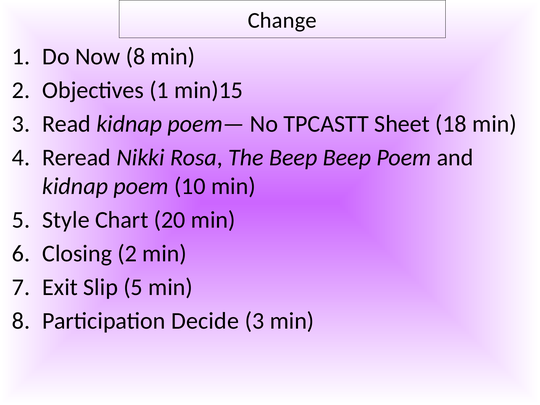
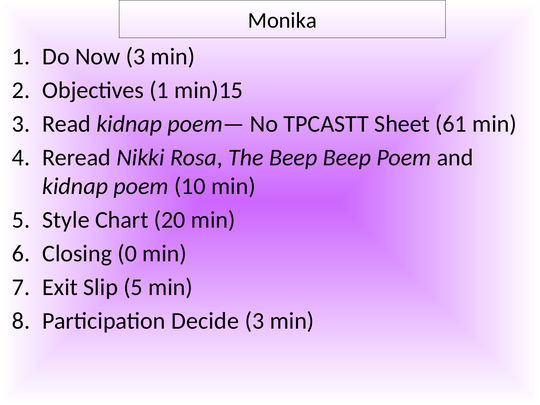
Change: Change -> Monika
Now 8: 8 -> 3
18: 18 -> 61
Closing 2: 2 -> 0
